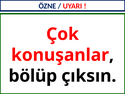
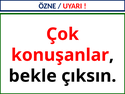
bölüp: bölüp -> bekle
